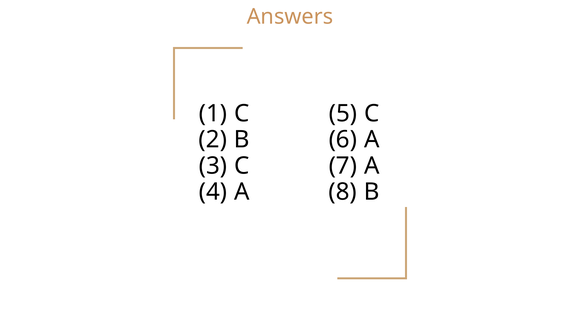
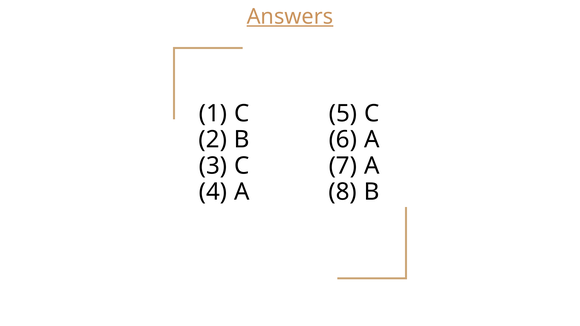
Answers underline: none -> present
